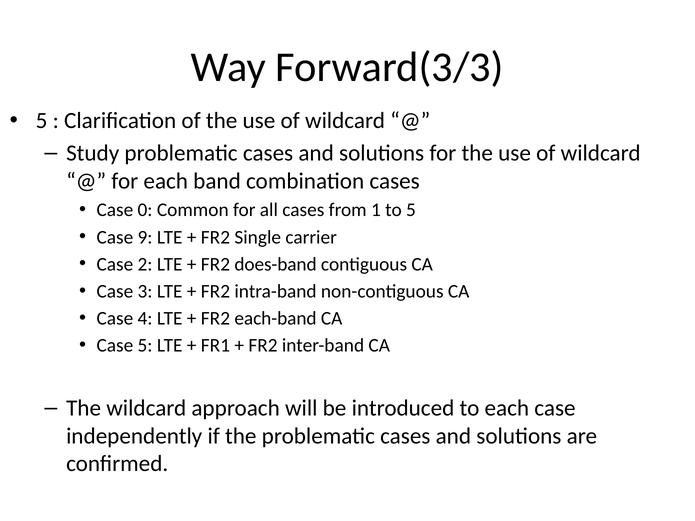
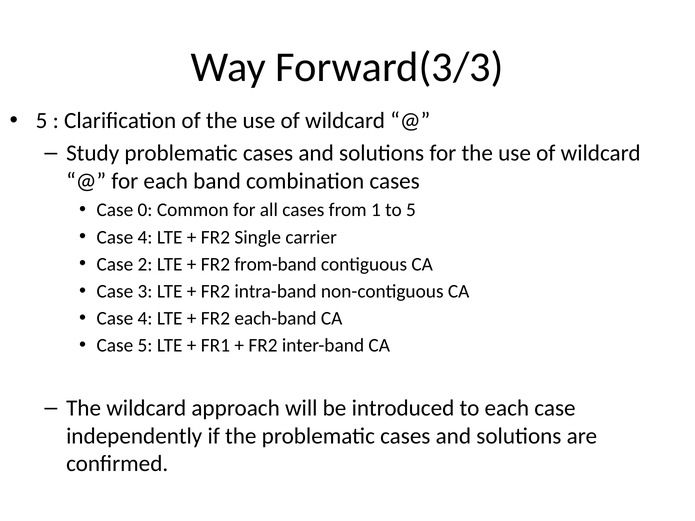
9 at (145, 237): 9 -> 4
does-band: does-band -> from-band
